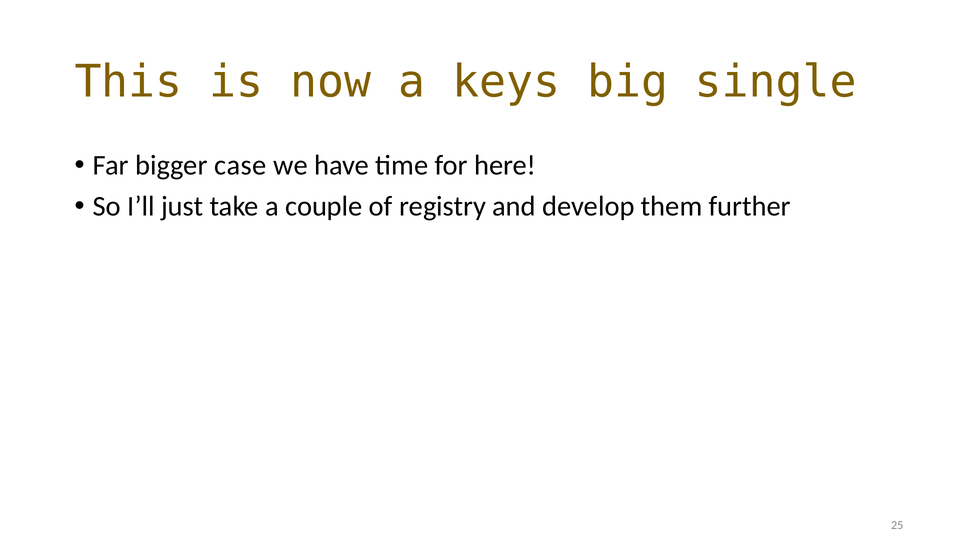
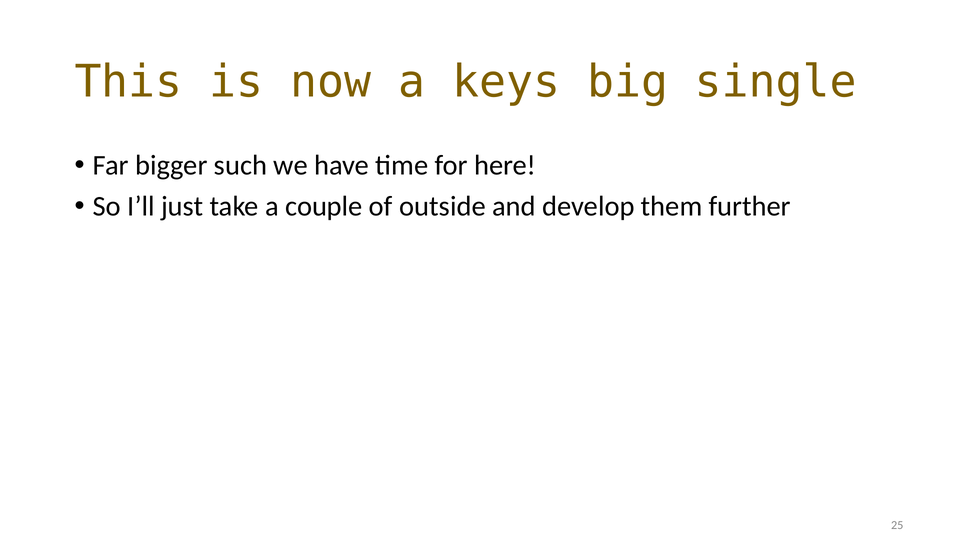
case: case -> such
registry: registry -> outside
